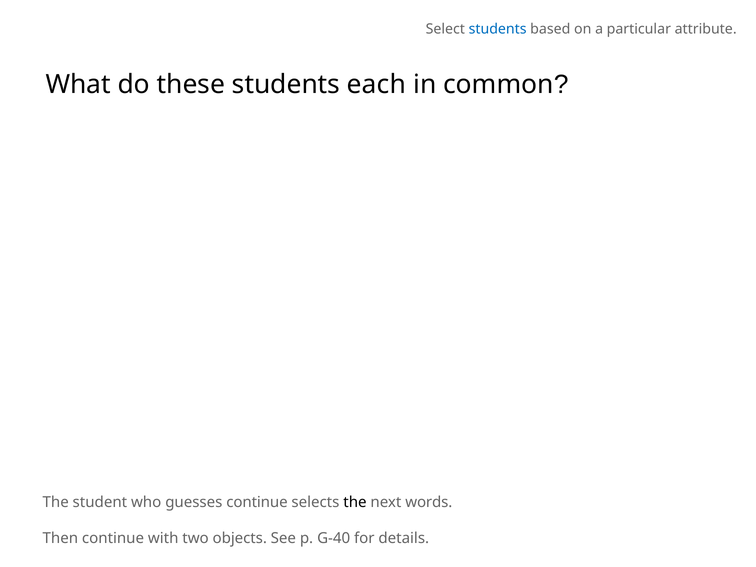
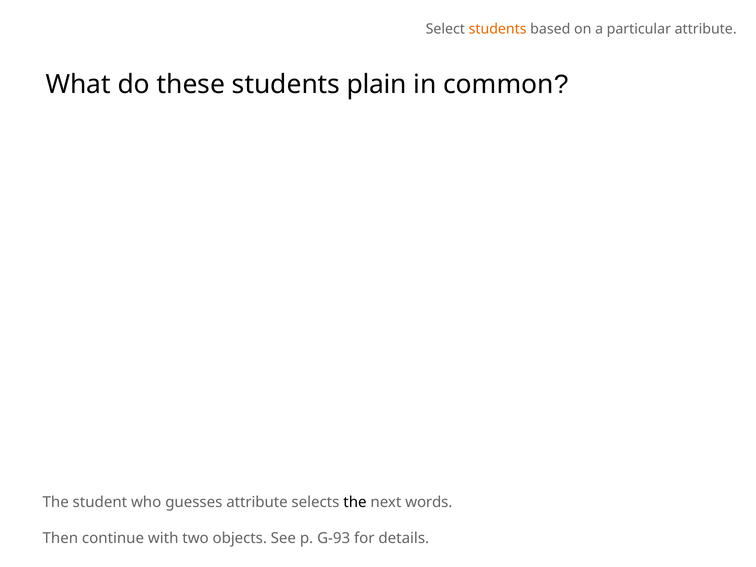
students at (498, 29) colour: blue -> orange
each: each -> plain
guesses continue: continue -> attribute
G-40: G-40 -> G-93
